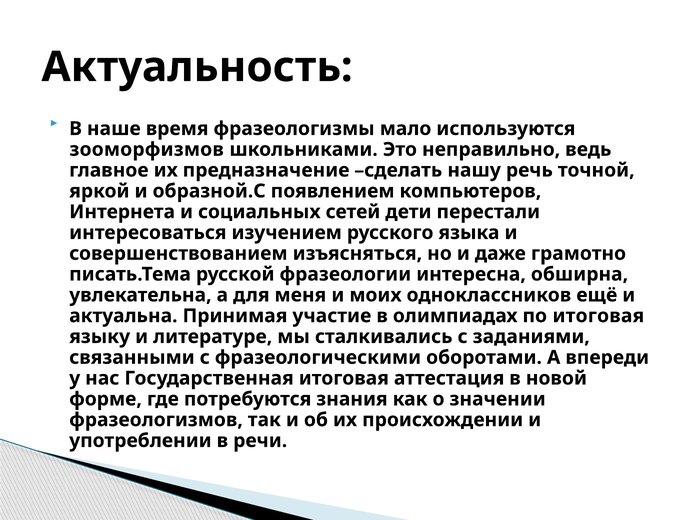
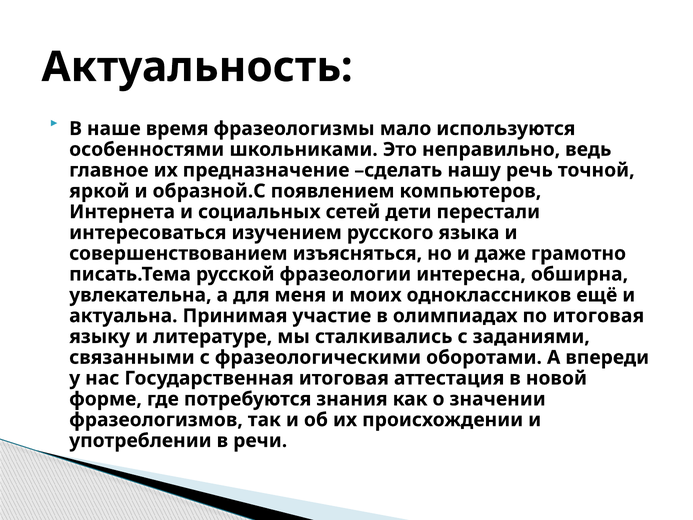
зооморфизмов: зооморфизмов -> особенностями
